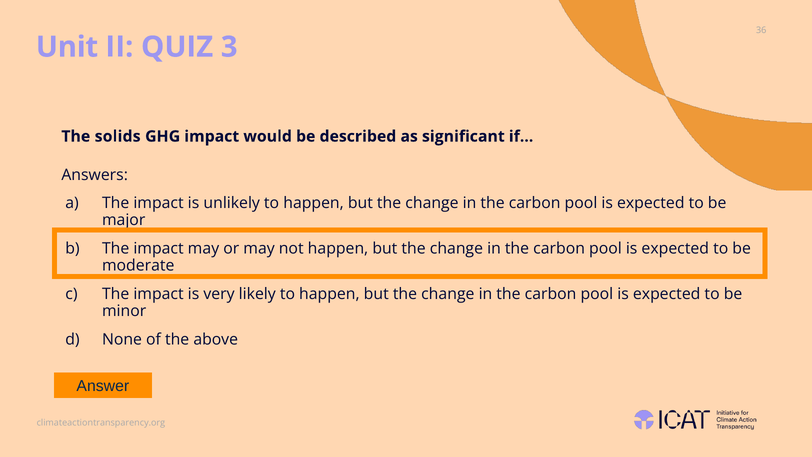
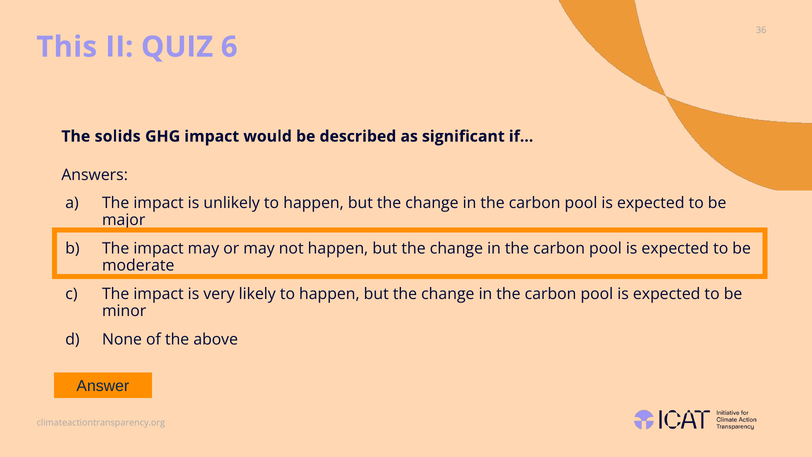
Unit: Unit -> This
3: 3 -> 6
